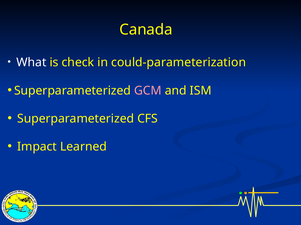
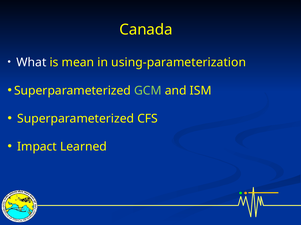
check: check -> mean
could-parameterization: could-parameterization -> using-parameterization
GCM colour: pink -> light green
